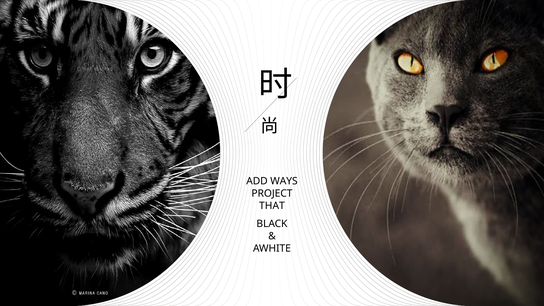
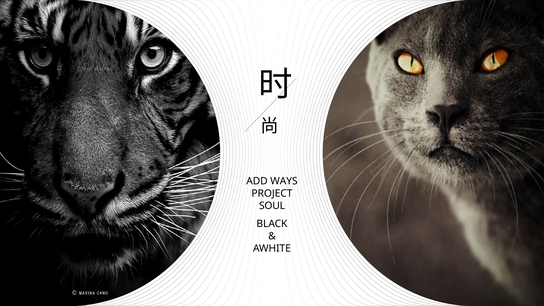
THAT: THAT -> SOUL
